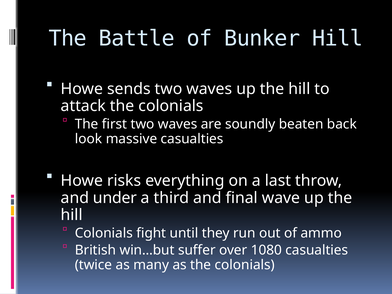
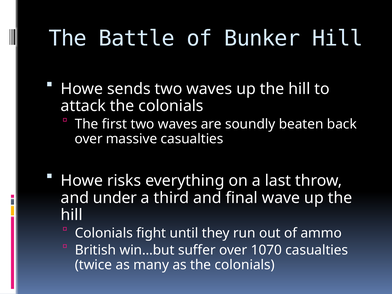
look at (89, 139): look -> over
1080: 1080 -> 1070
